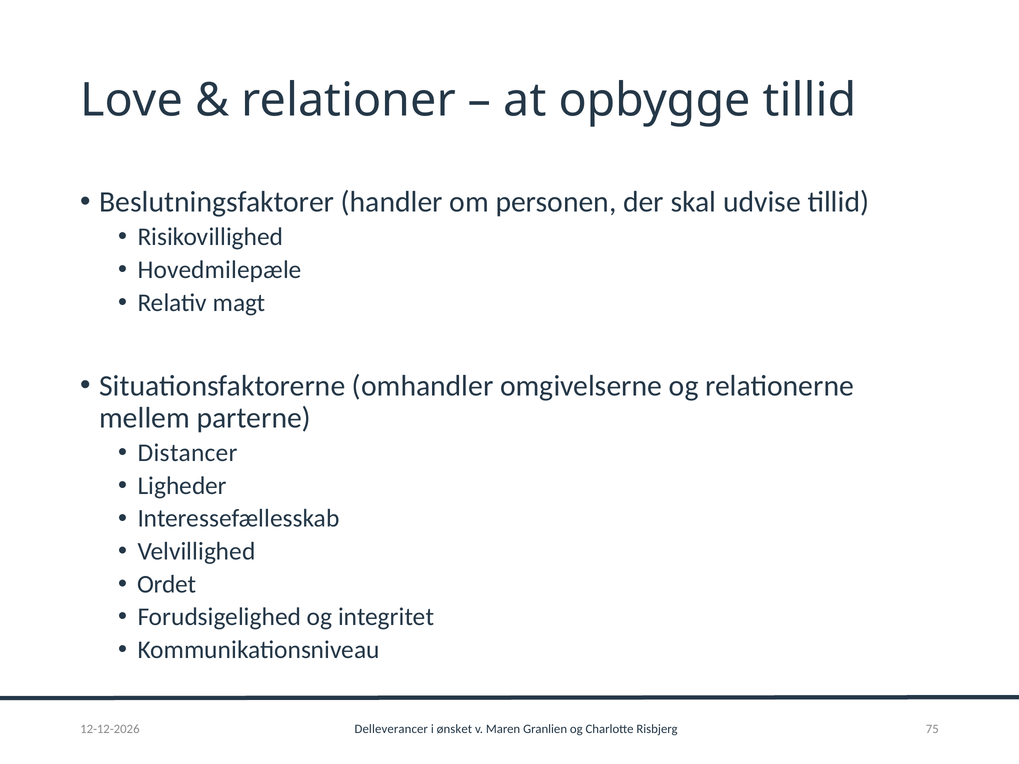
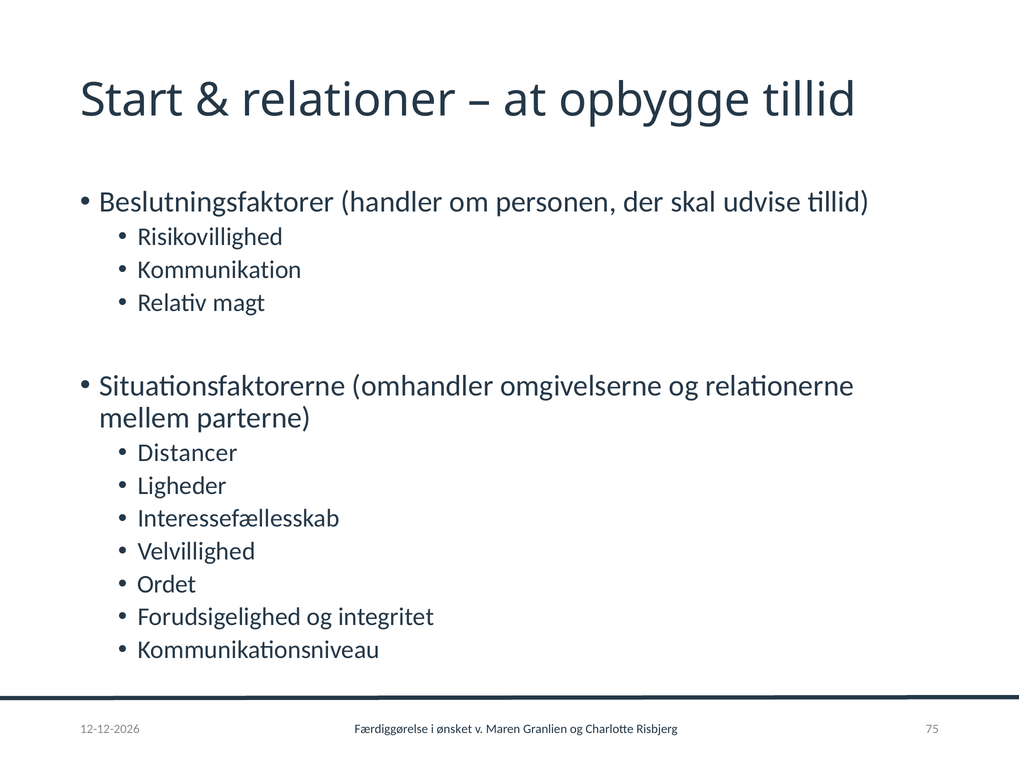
Love: Love -> Start
Hovedmilepæle: Hovedmilepæle -> Kommunikation
Delleverancer: Delleverancer -> Færdiggørelse
